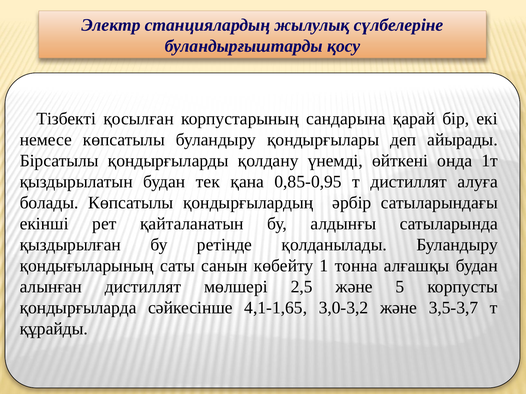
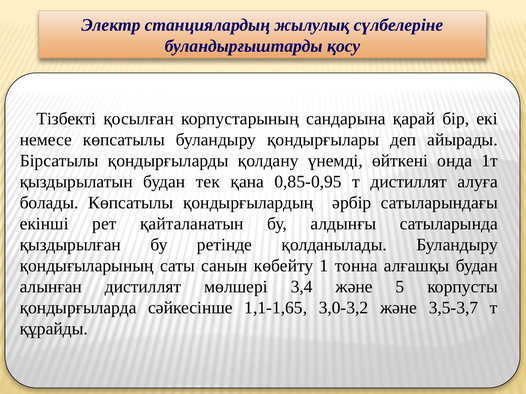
2,5: 2,5 -> 3,4
4,1-1,65: 4,1-1,65 -> 1,1-1,65
